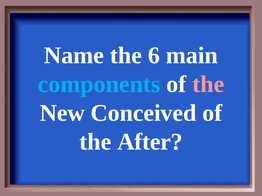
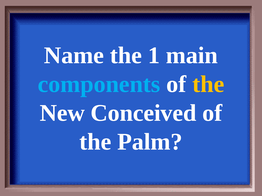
6: 6 -> 1
the at (208, 84) colour: pink -> yellow
After: After -> Palm
